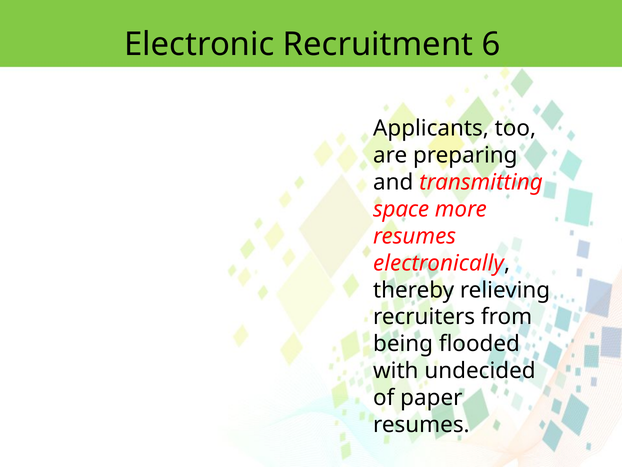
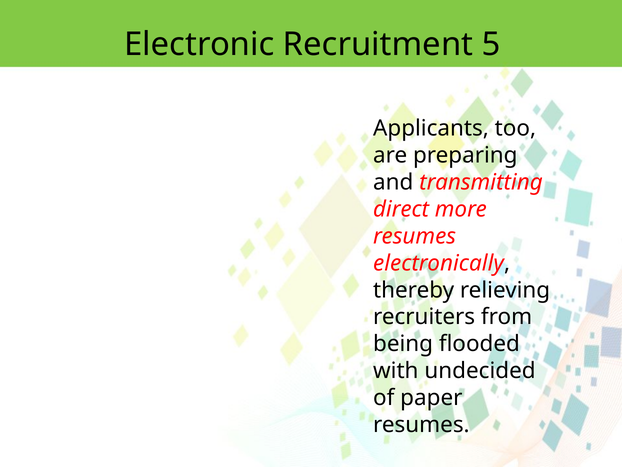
6: 6 -> 5
space: space -> direct
